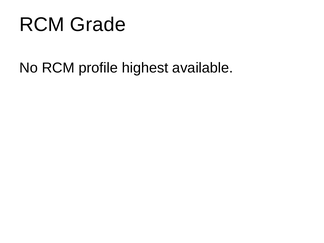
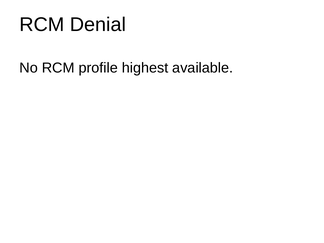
Grade: Grade -> Denial
